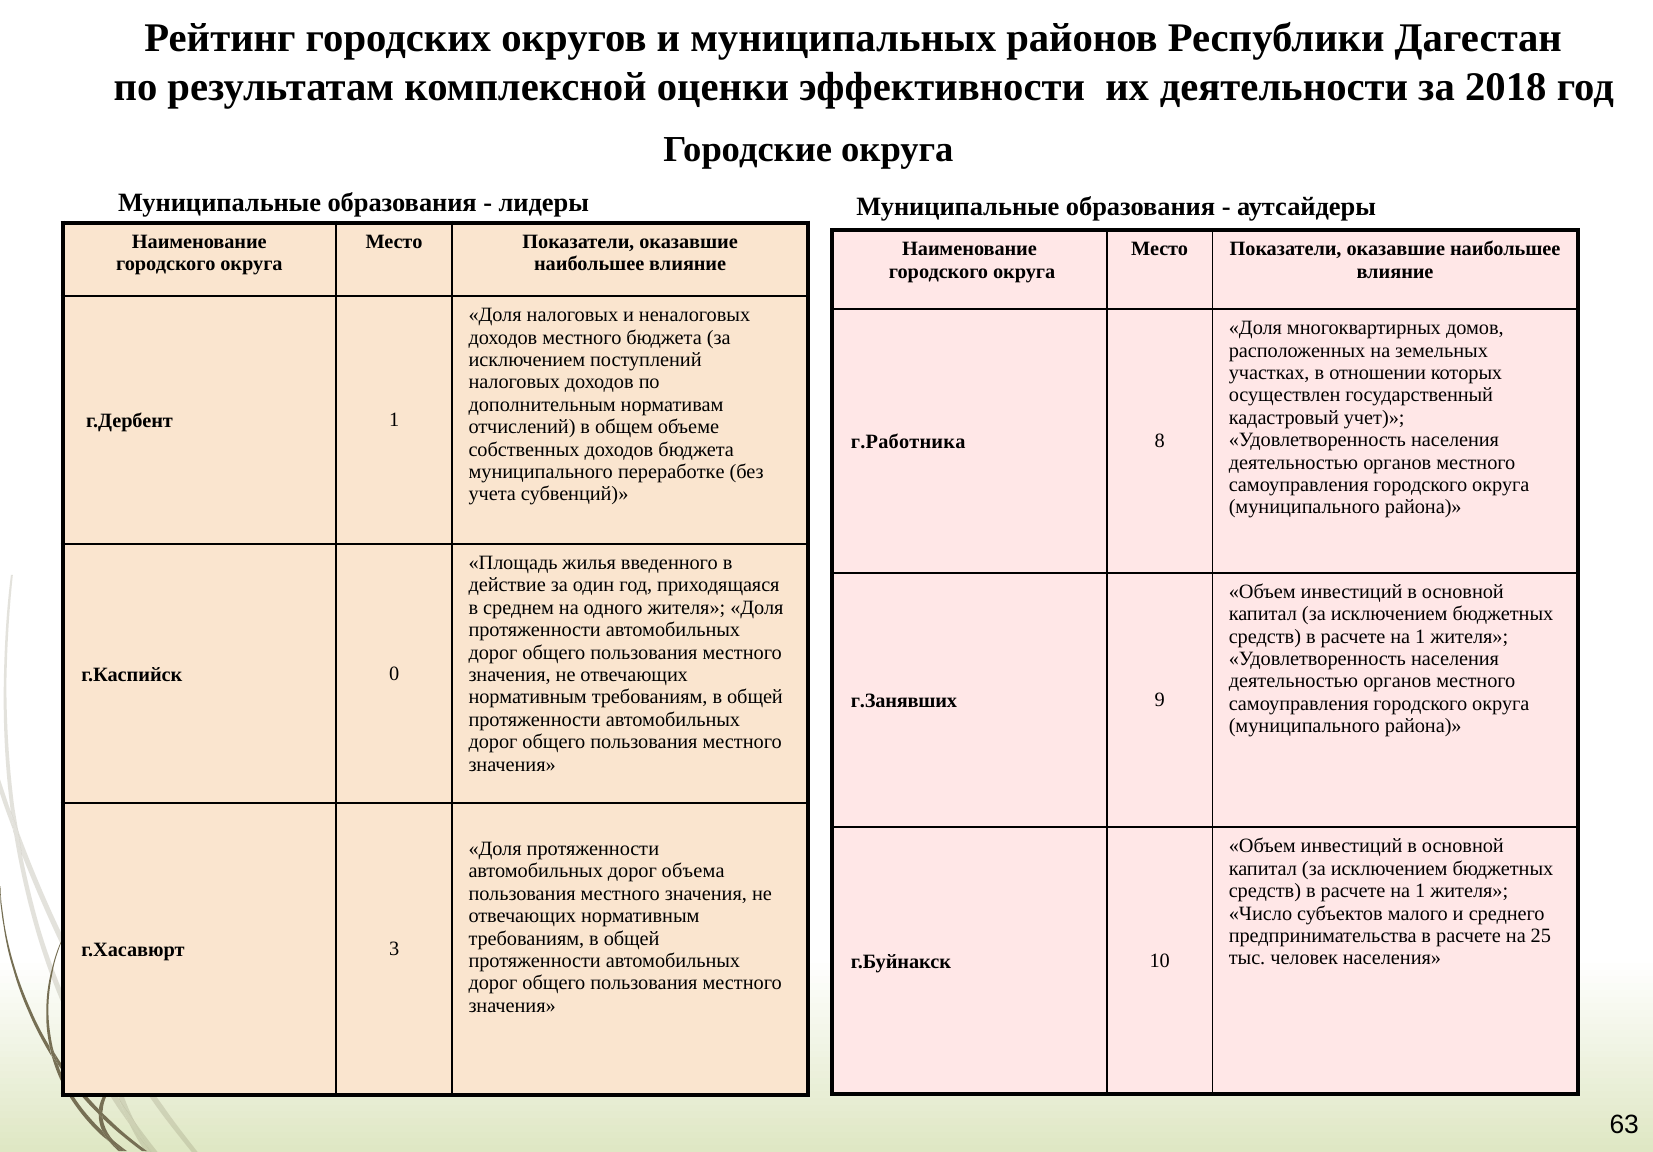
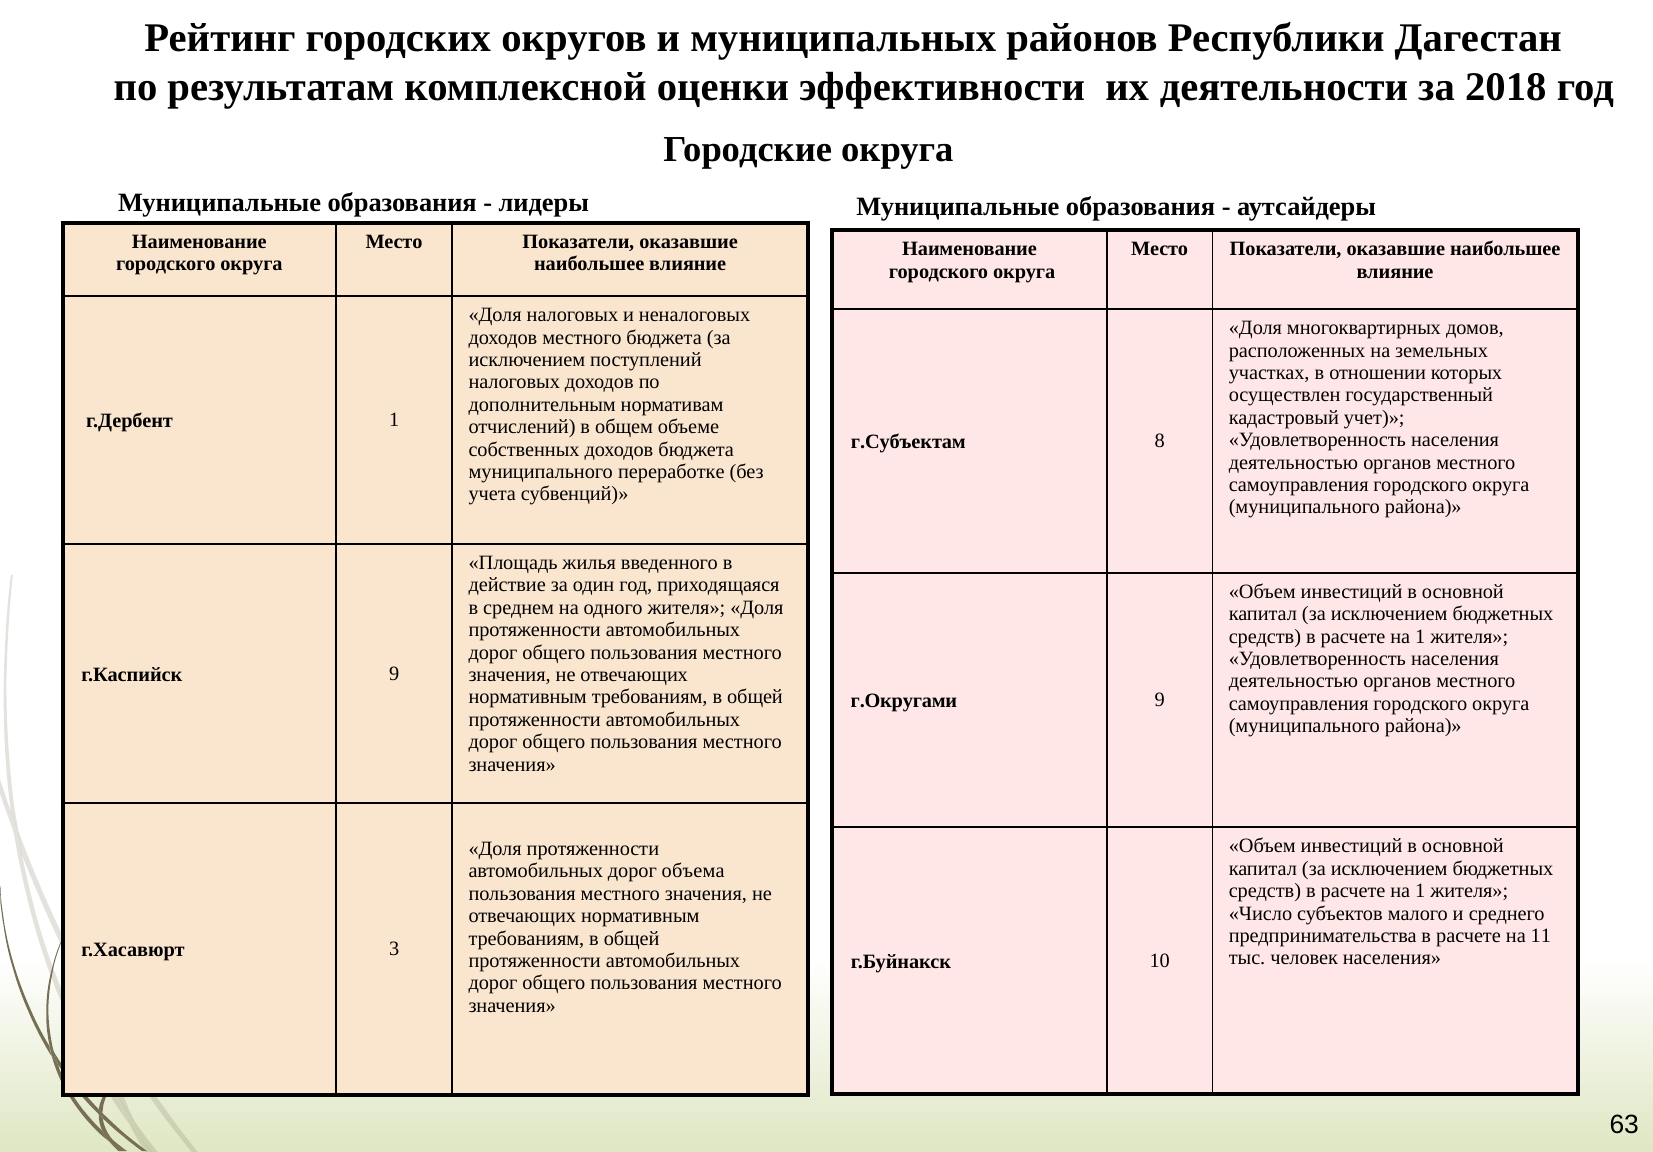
г.Работника: г.Работника -> г.Субъектам
г.Каспийск 0: 0 -> 9
г.Занявших: г.Занявших -> г.Округами
25: 25 -> 11
